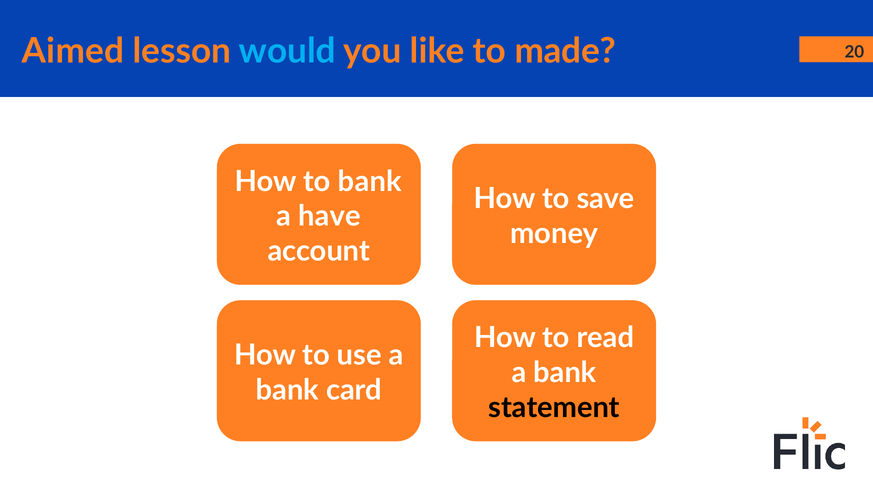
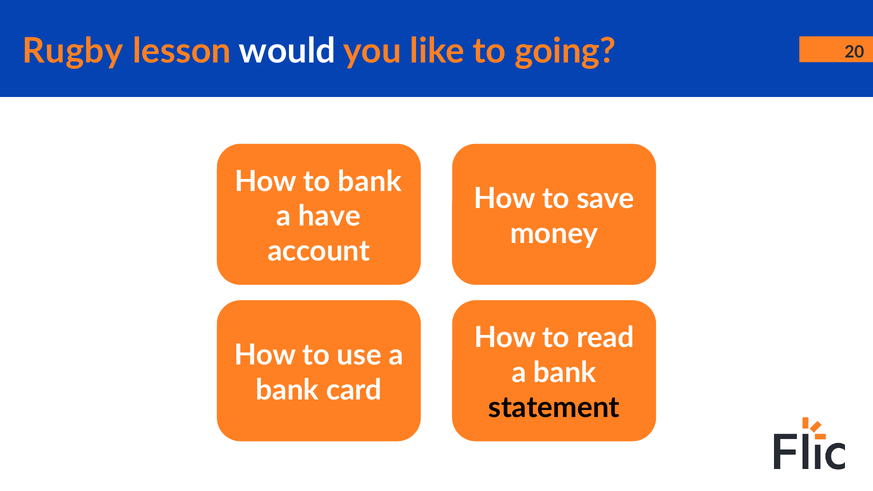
Aimed: Aimed -> Rugby
would colour: light blue -> white
made: made -> going
